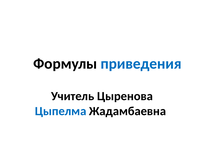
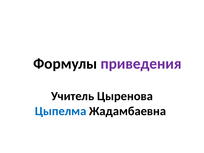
приведения colour: blue -> purple
